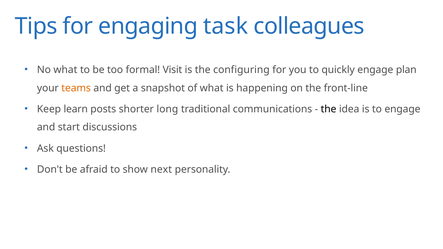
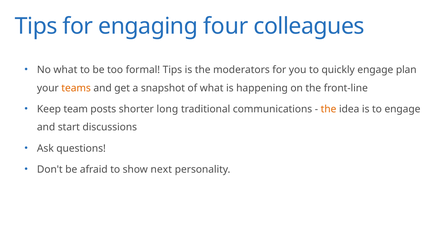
task: task -> four
formal Visit: Visit -> Tips
configuring: configuring -> moderators
learn: learn -> team
the at (329, 109) colour: black -> orange
